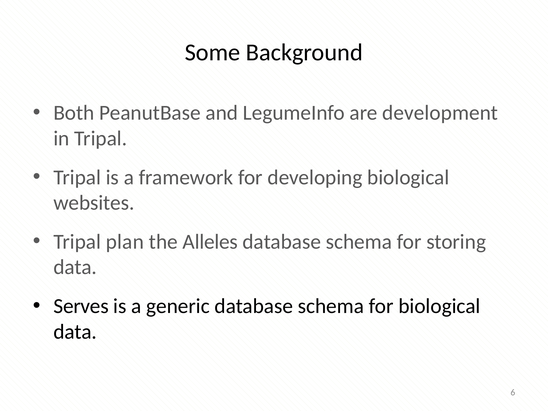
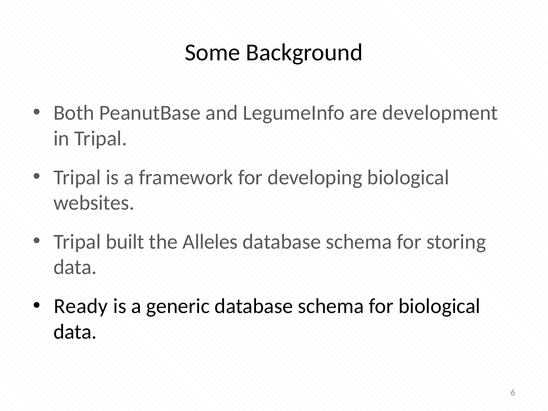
plan: plan -> built
Serves: Serves -> Ready
